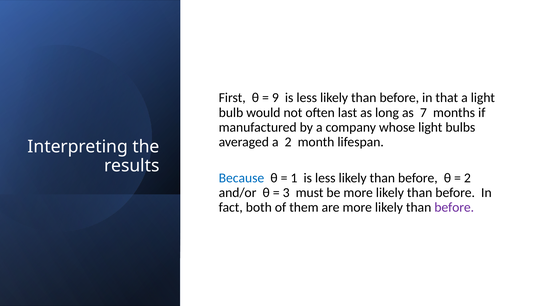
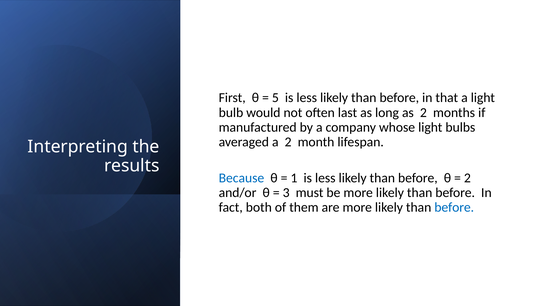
9: 9 -> 5
as 7: 7 -> 2
before at (454, 207) colour: purple -> blue
